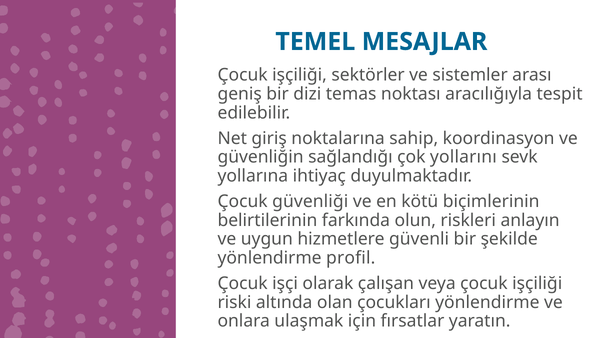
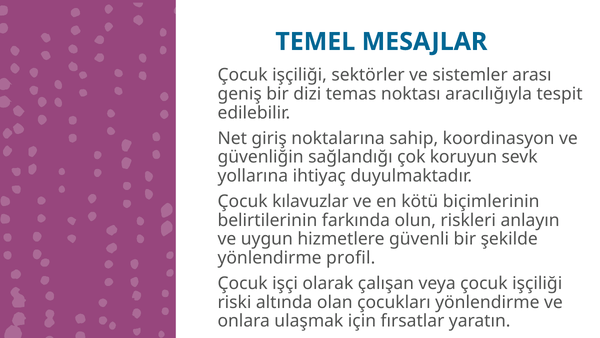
yollarını: yollarını -> koruyun
güvenliği: güvenliği -> kılavuzlar
